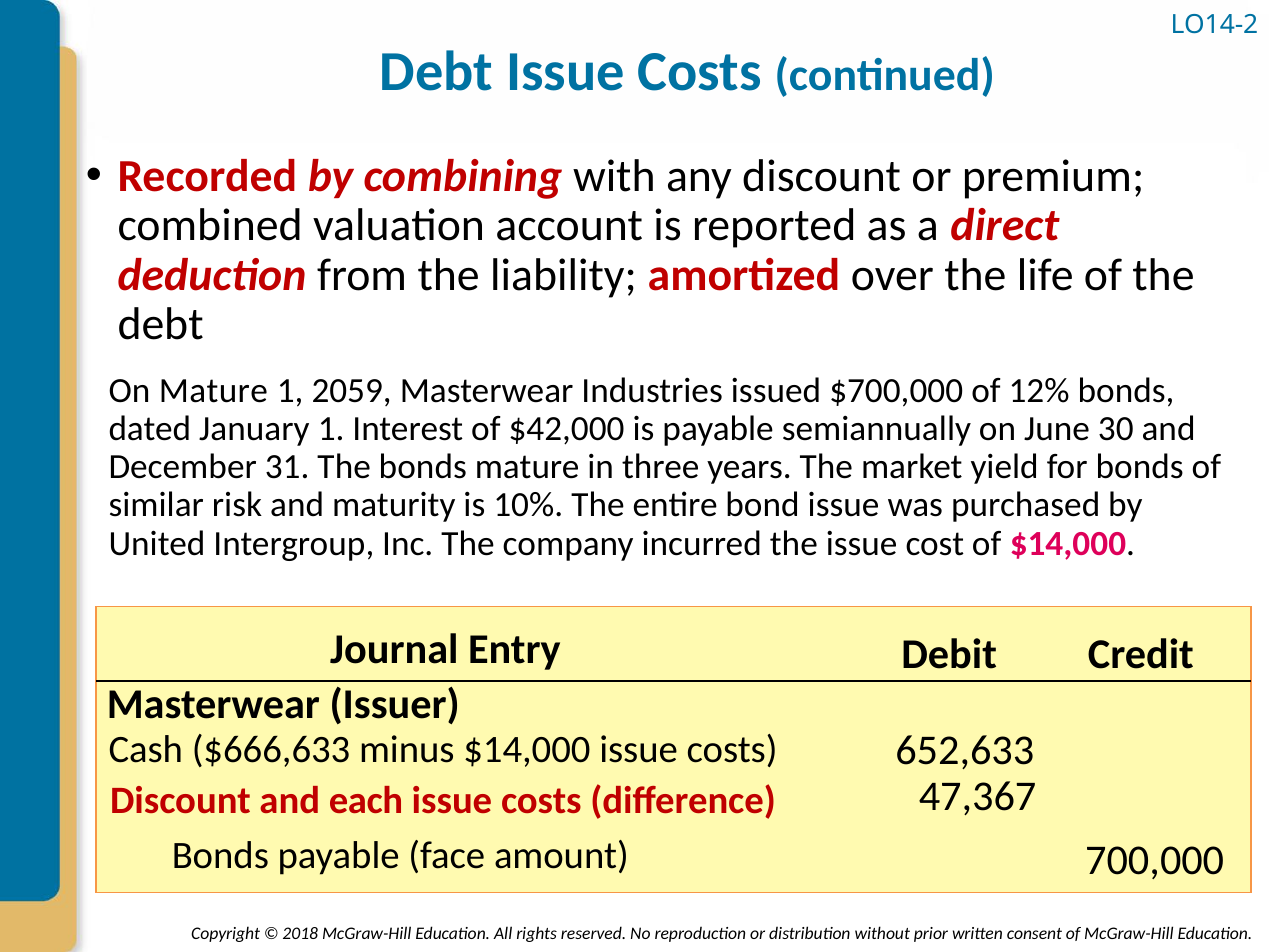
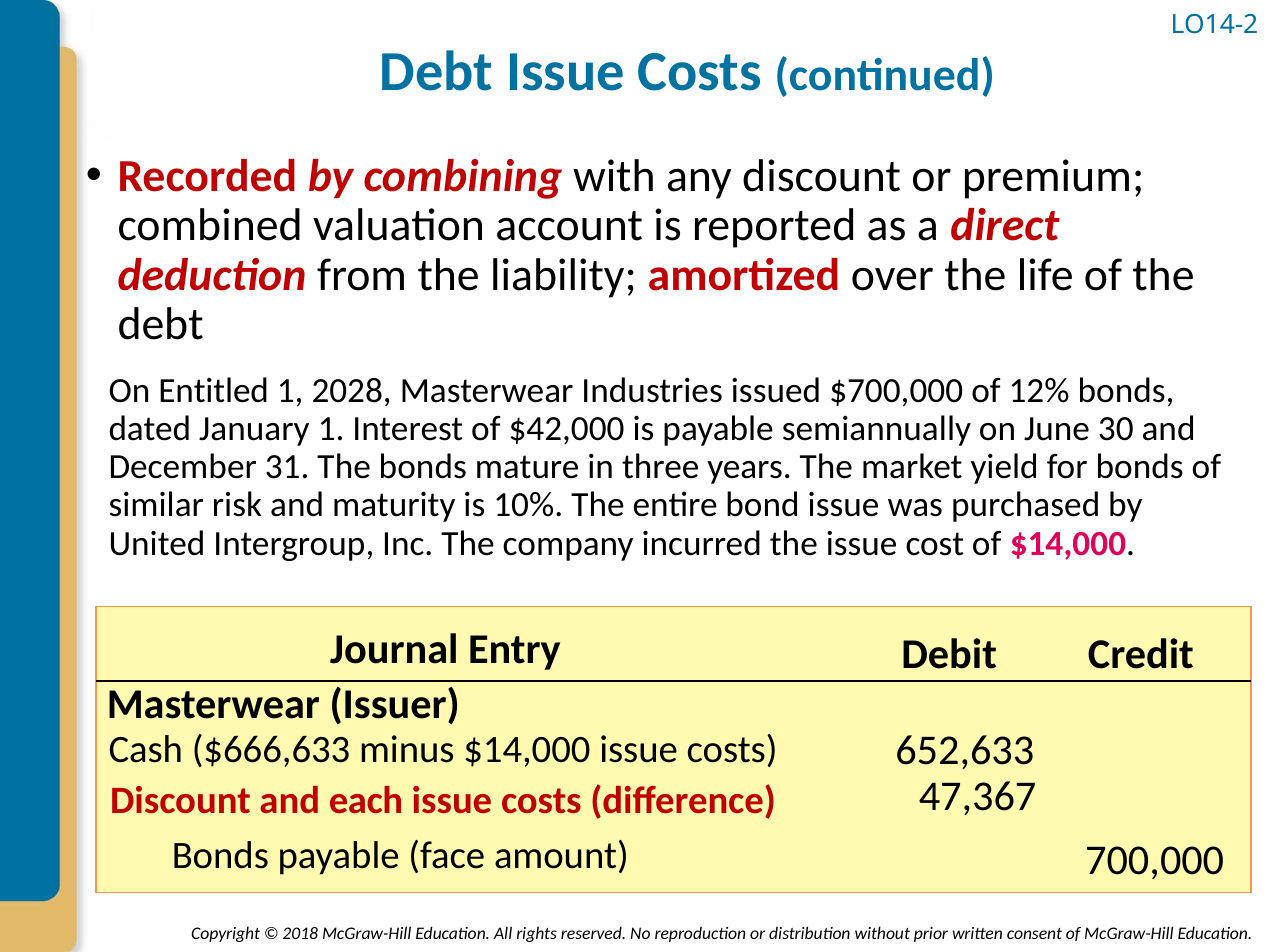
On Mature: Mature -> Entitled
2059: 2059 -> 2028
